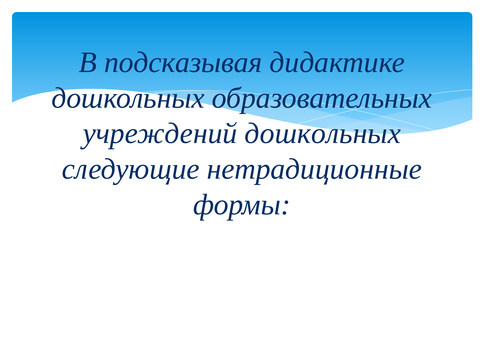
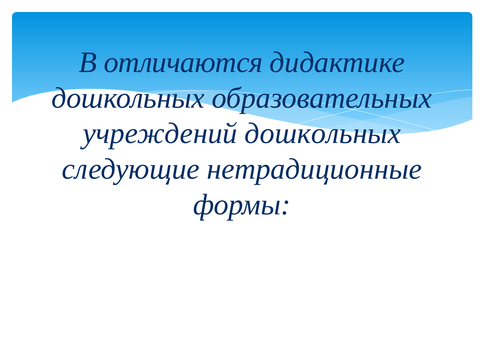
подсказывая: подсказывая -> отличаются
